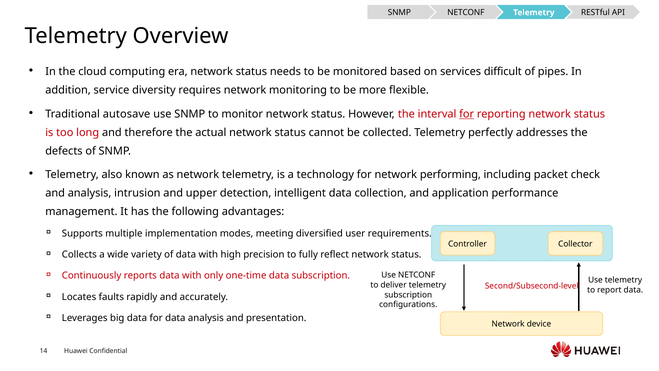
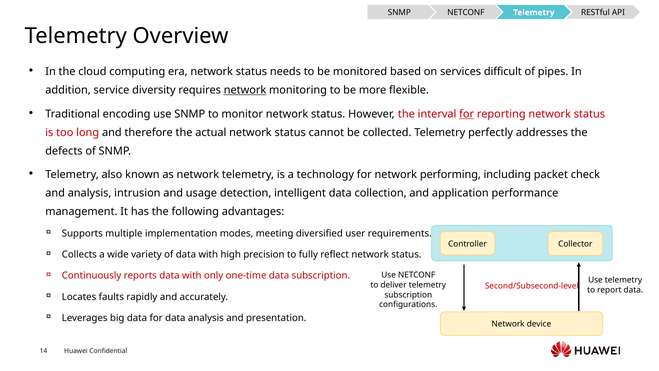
network at (245, 90) underline: none -> present
autosave: autosave -> encoding
upper: upper -> usage
